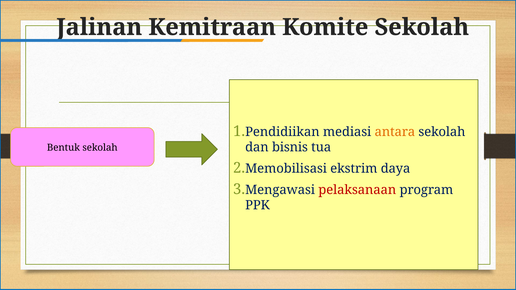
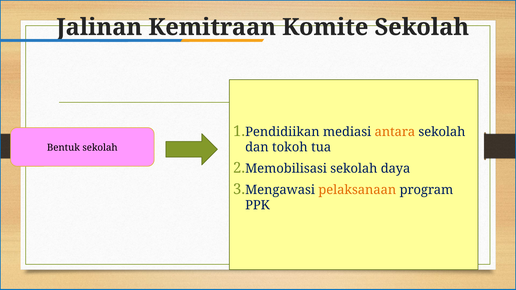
bisnis: bisnis -> tokoh
Memobilisasi ekstrim: ekstrim -> sekolah
pelaksanaan colour: red -> orange
